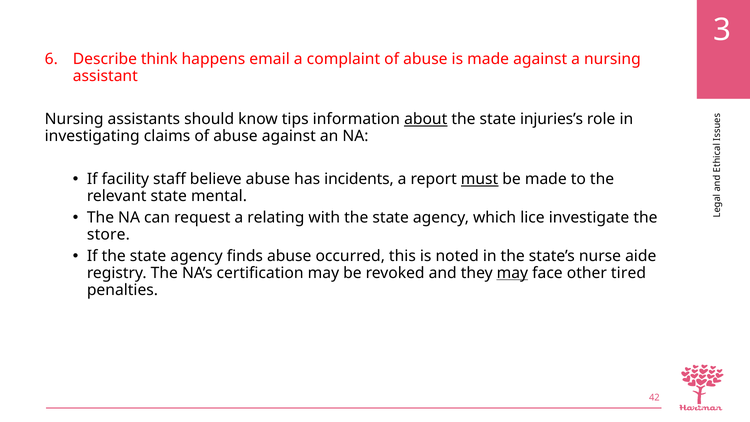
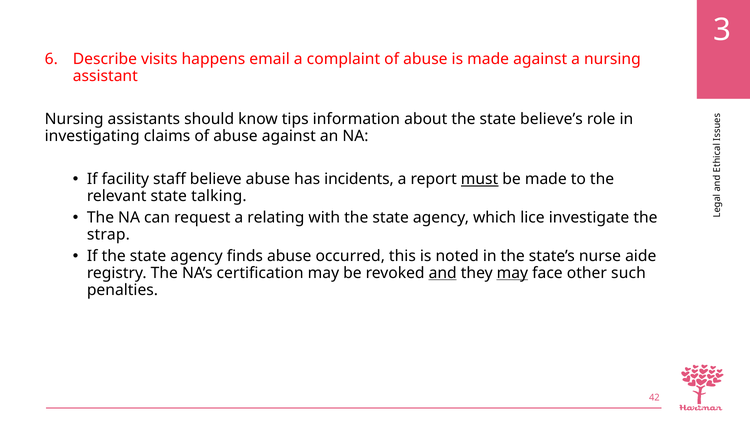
think: think -> visits
about underline: present -> none
injuries’s: injuries’s -> believe’s
mental: mental -> talking
store: store -> strap
and underline: none -> present
tired: tired -> such
